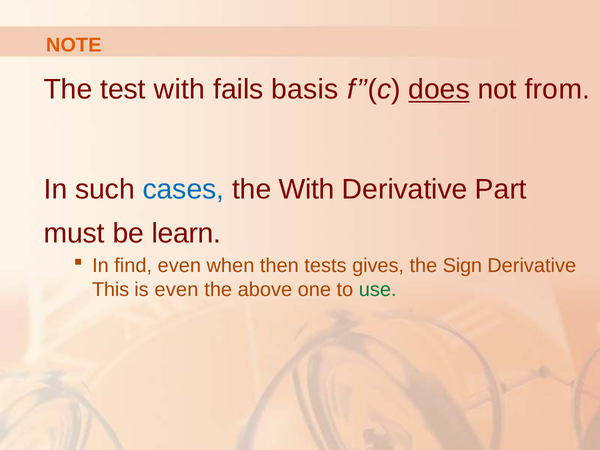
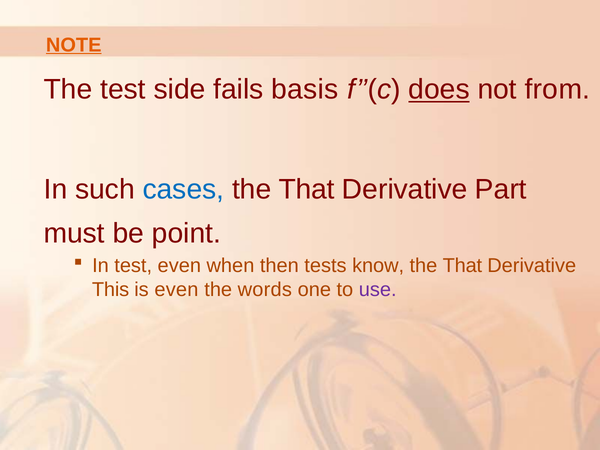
NOTE underline: none -> present
test with: with -> side
With at (307, 189): With -> That
learn: learn -> point
In find: find -> test
gives: gives -> know
Sign at (462, 266): Sign -> That
above: above -> words
use colour: green -> purple
